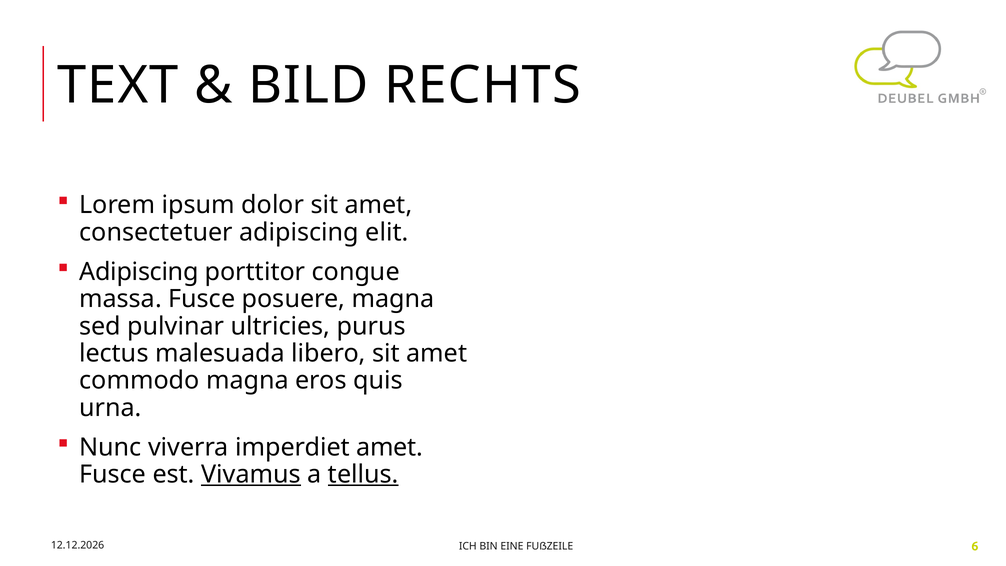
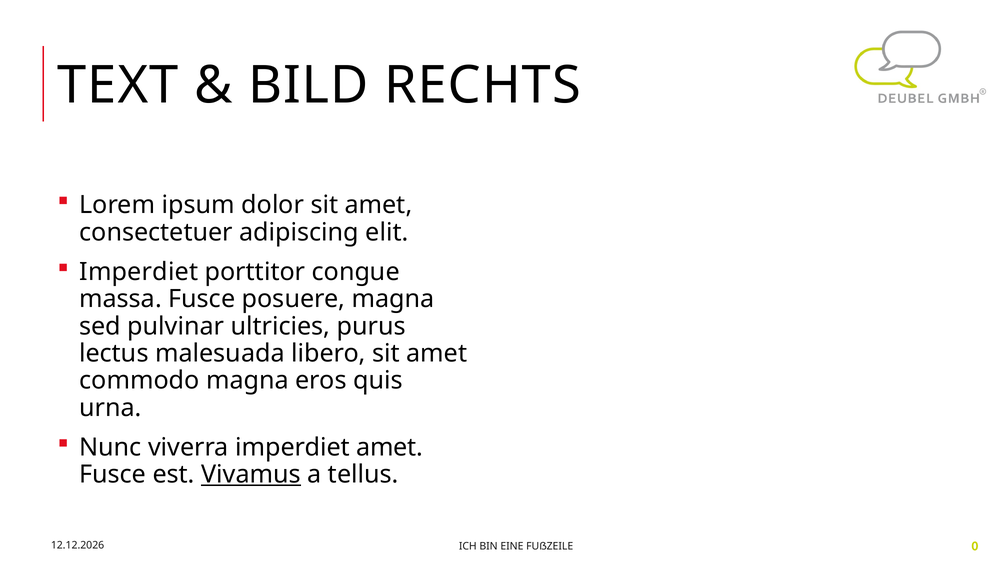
Adipiscing at (139, 272): Adipiscing -> Imperdiet
tellus underline: present -> none
6: 6 -> 0
